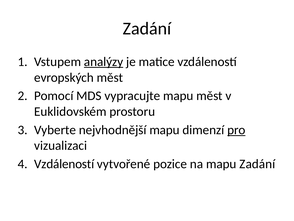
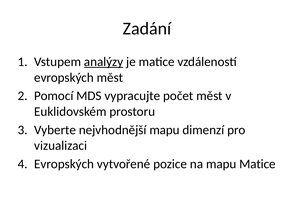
vypracujte mapu: mapu -> počet
pro underline: present -> none
Vzdáleností at (64, 164): Vzdáleností -> Evropských
mapu Zadání: Zadání -> Matice
